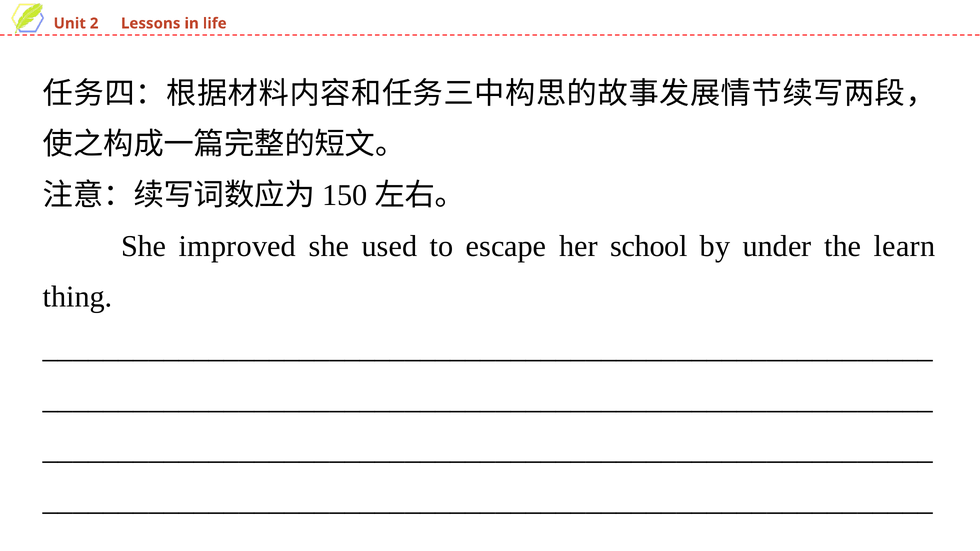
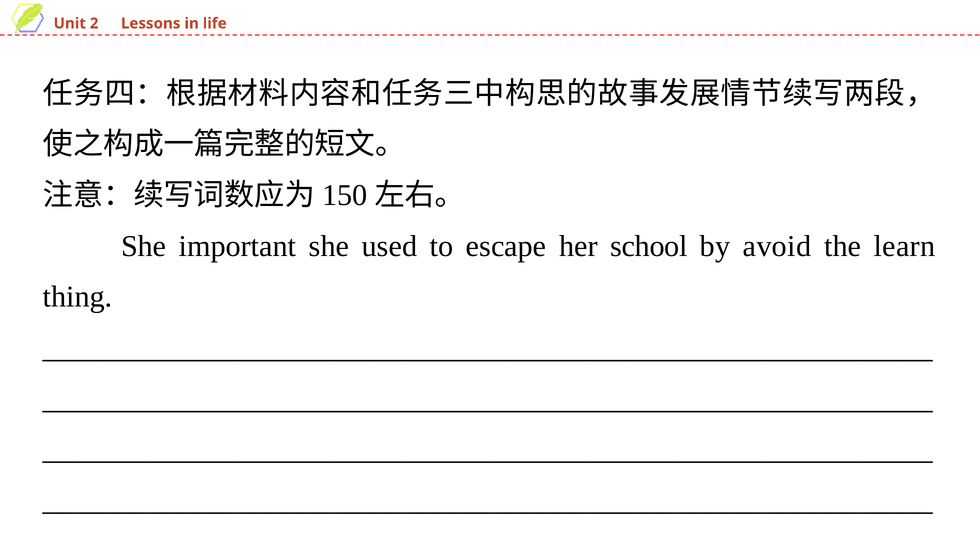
improved: improved -> important
under: under -> avoid
